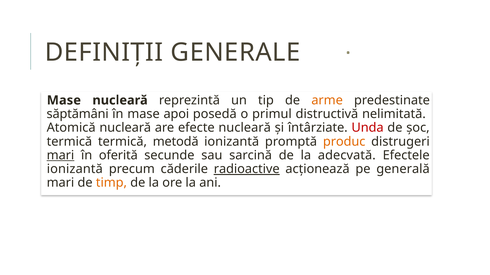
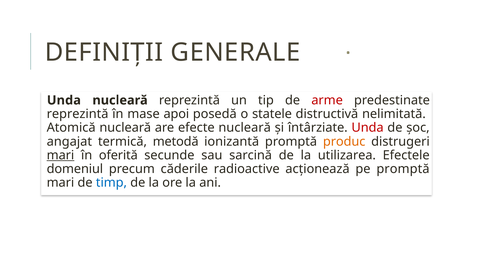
Mase at (64, 101): Mase -> Unda
arme colour: orange -> red
săptămâni at (78, 114): săptămâni -> reprezintă
primul: primul -> statele
termică at (69, 142): termică -> angajat
adecvată: adecvată -> utilizarea
ionizantă at (75, 169): ionizantă -> domeniul
radioactive underline: present -> none
pe generală: generală -> promptă
timp colour: orange -> blue
